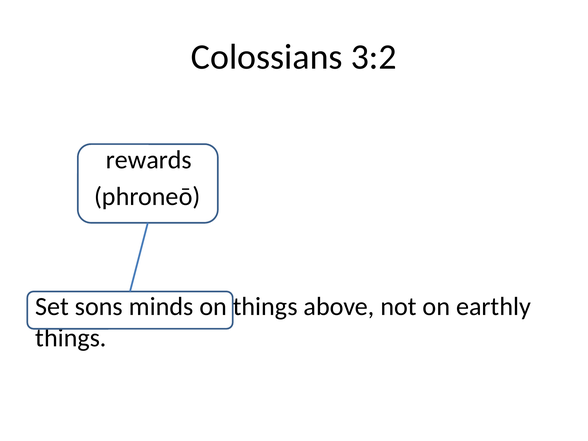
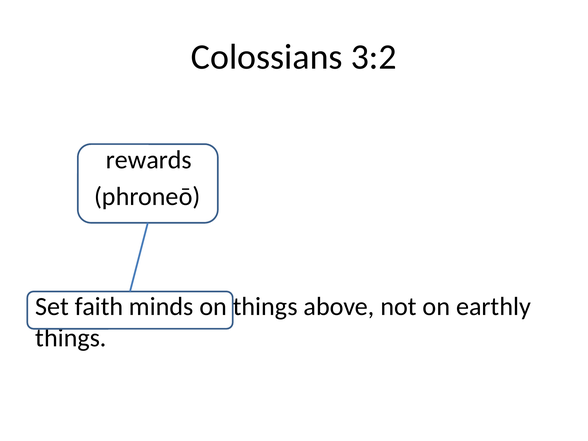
sons: sons -> faith
